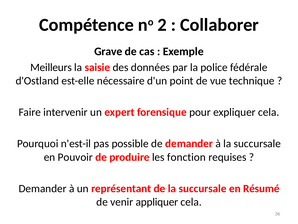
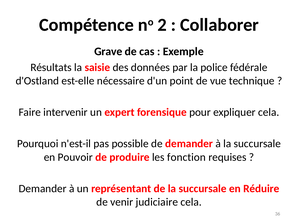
Meilleurs: Meilleurs -> Résultats
Résumé: Résumé -> Réduire
appliquer: appliquer -> judiciaire
